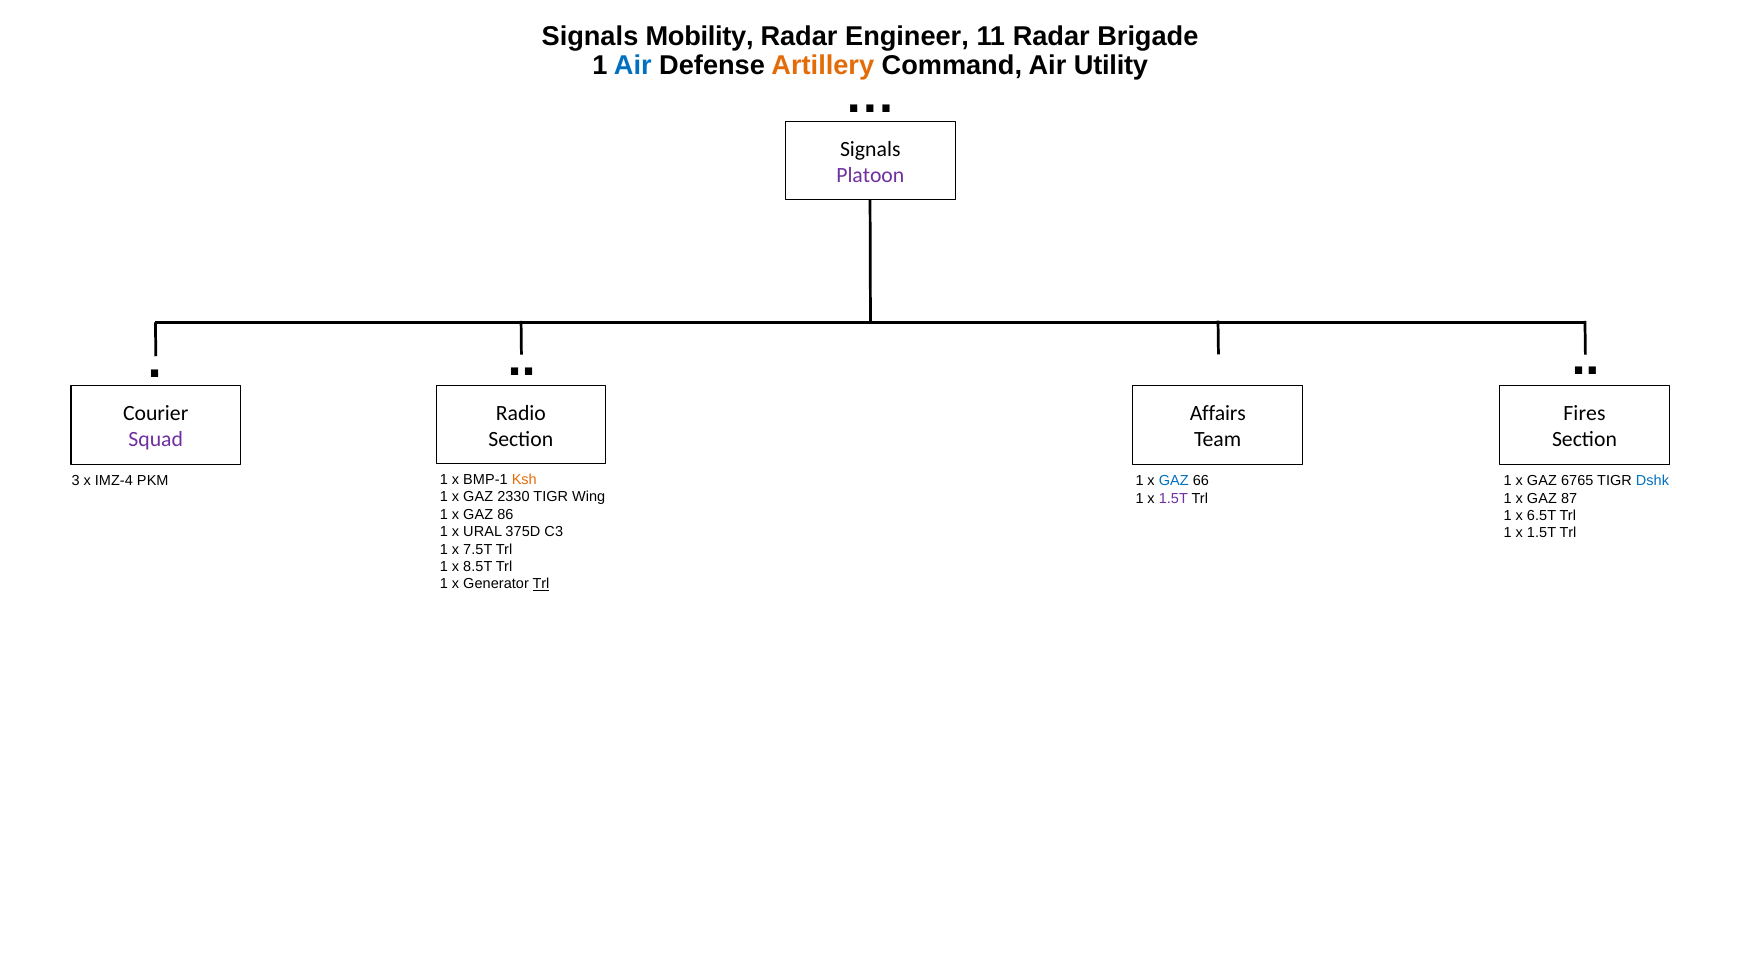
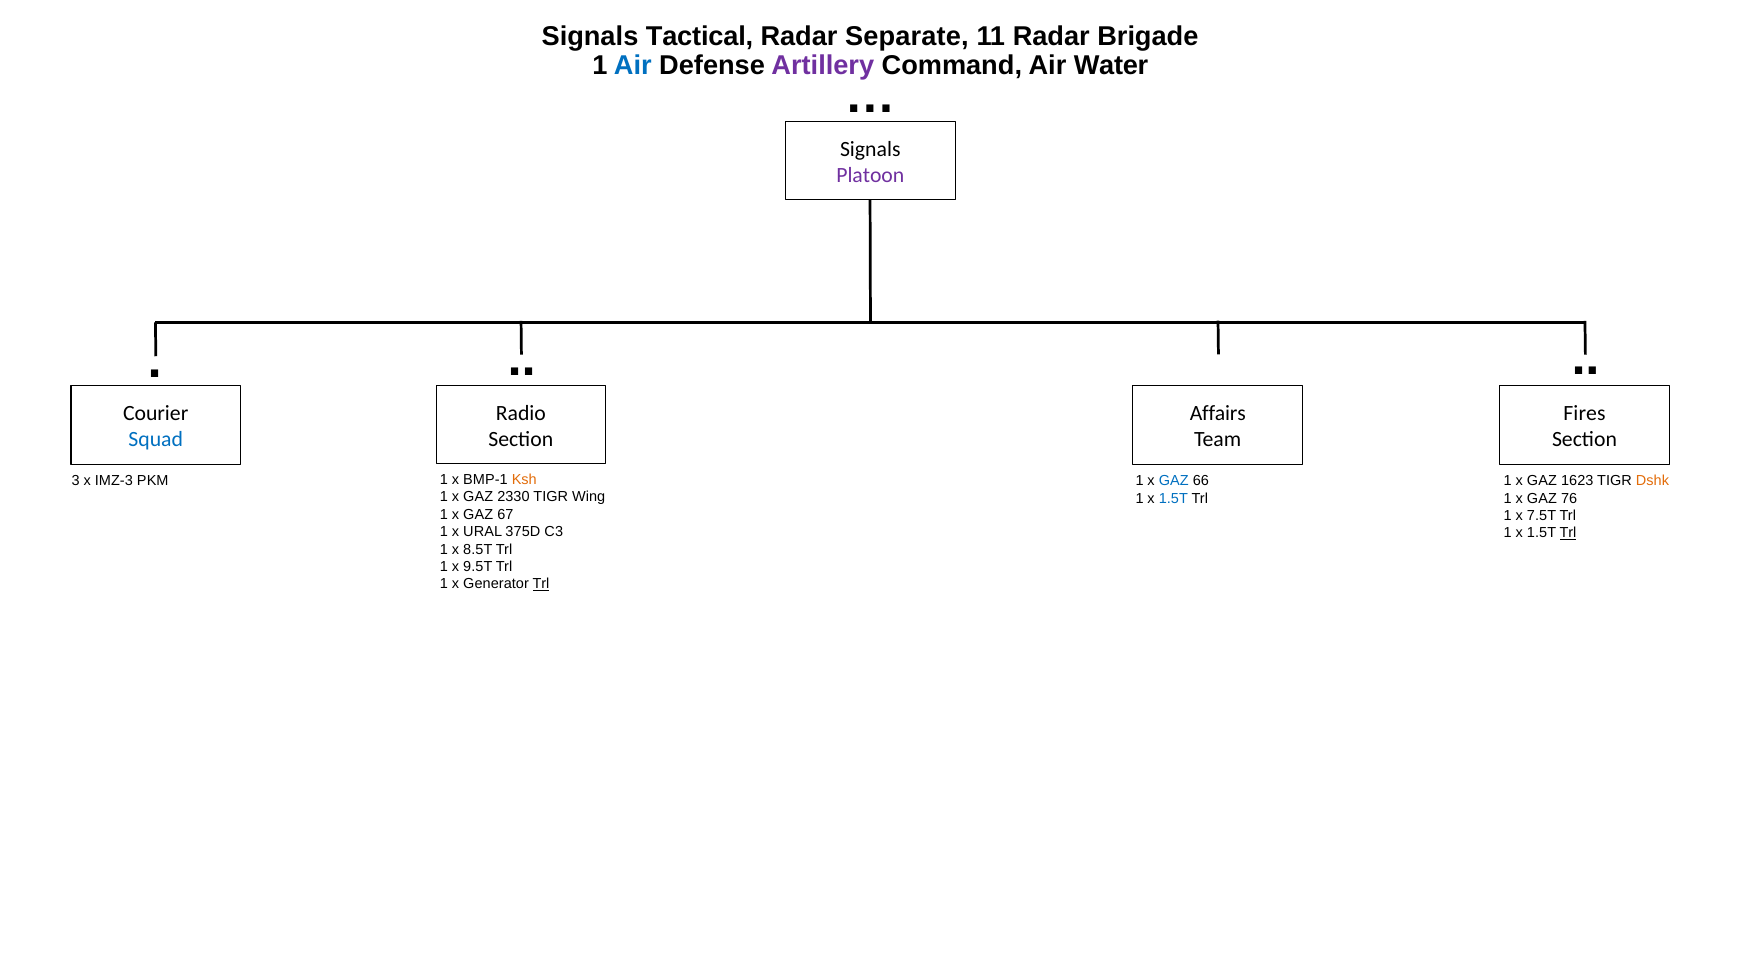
Mobility: Mobility -> Tactical
Engineer: Engineer -> Separate
Artillery colour: orange -> purple
Utility: Utility -> Water
Squad colour: purple -> blue
IMZ-4: IMZ-4 -> IMZ-3
6765: 6765 -> 1623
Dshk colour: blue -> orange
1.5T at (1173, 499) colour: purple -> blue
87: 87 -> 76
86: 86 -> 67
6.5T: 6.5T -> 7.5T
Trl at (1568, 533) underline: none -> present
7.5T: 7.5T -> 8.5T
8.5T: 8.5T -> 9.5T
